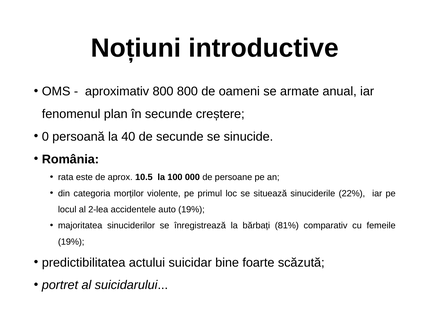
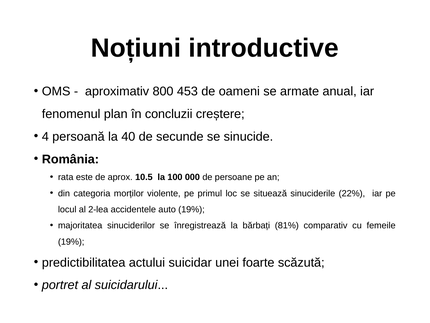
800 800: 800 -> 453
în secunde: secunde -> concluzii
0: 0 -> 4
bine: bine -> unei
